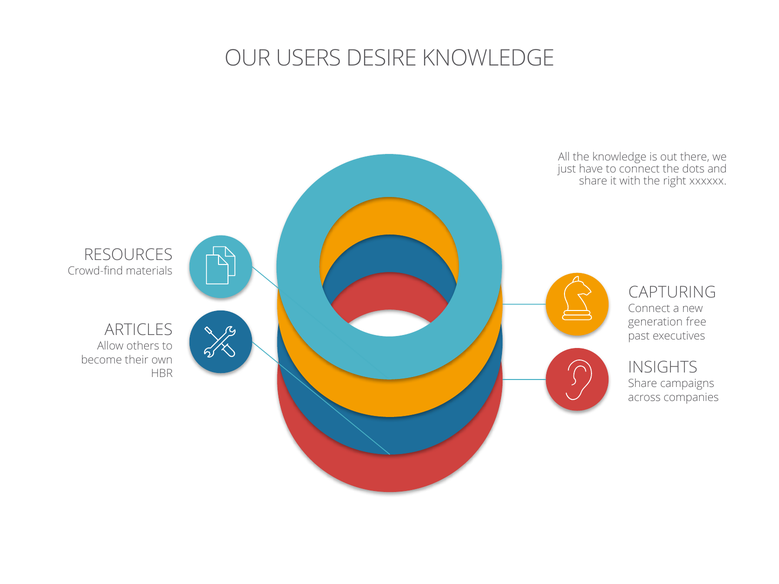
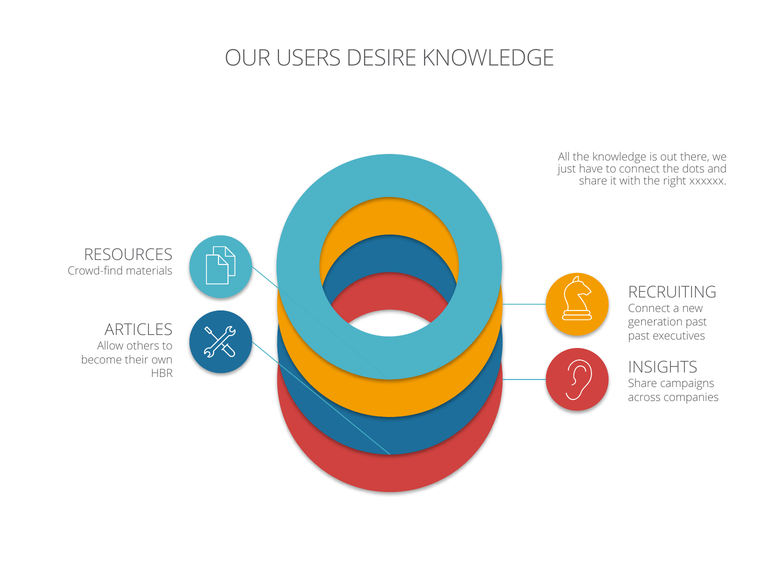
CAPTURING: CAPTURING -> RECRUITING
generation free: free -> past
